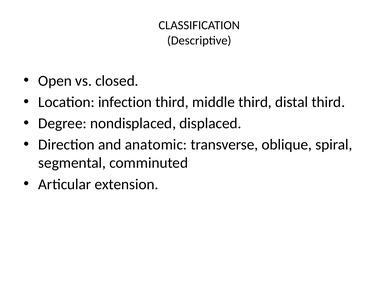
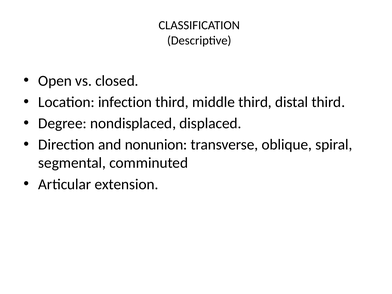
anatomic: anatomic -> nonunion
